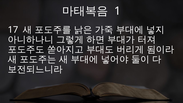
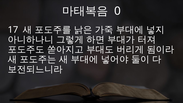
1: 1 -> 0
